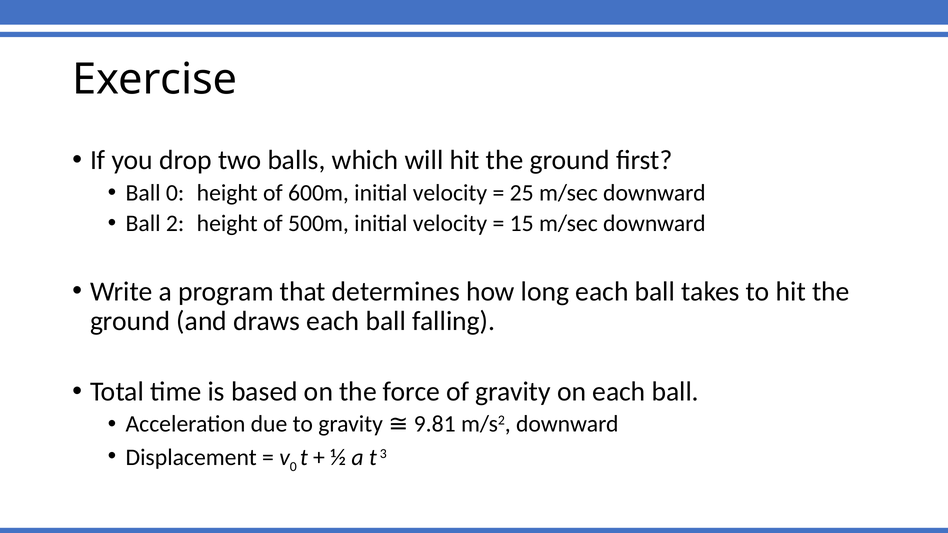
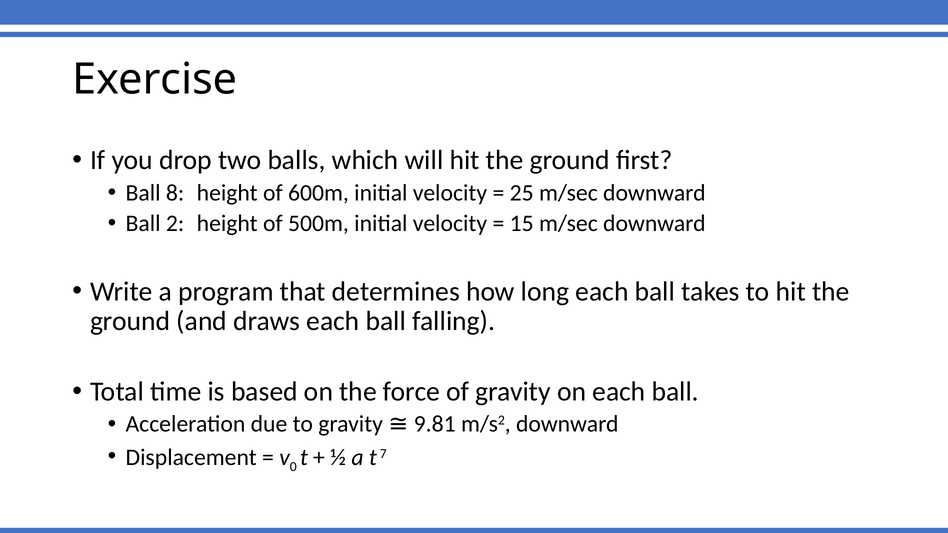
Ball 0: 0 -> 8
3: 3 -> 7
